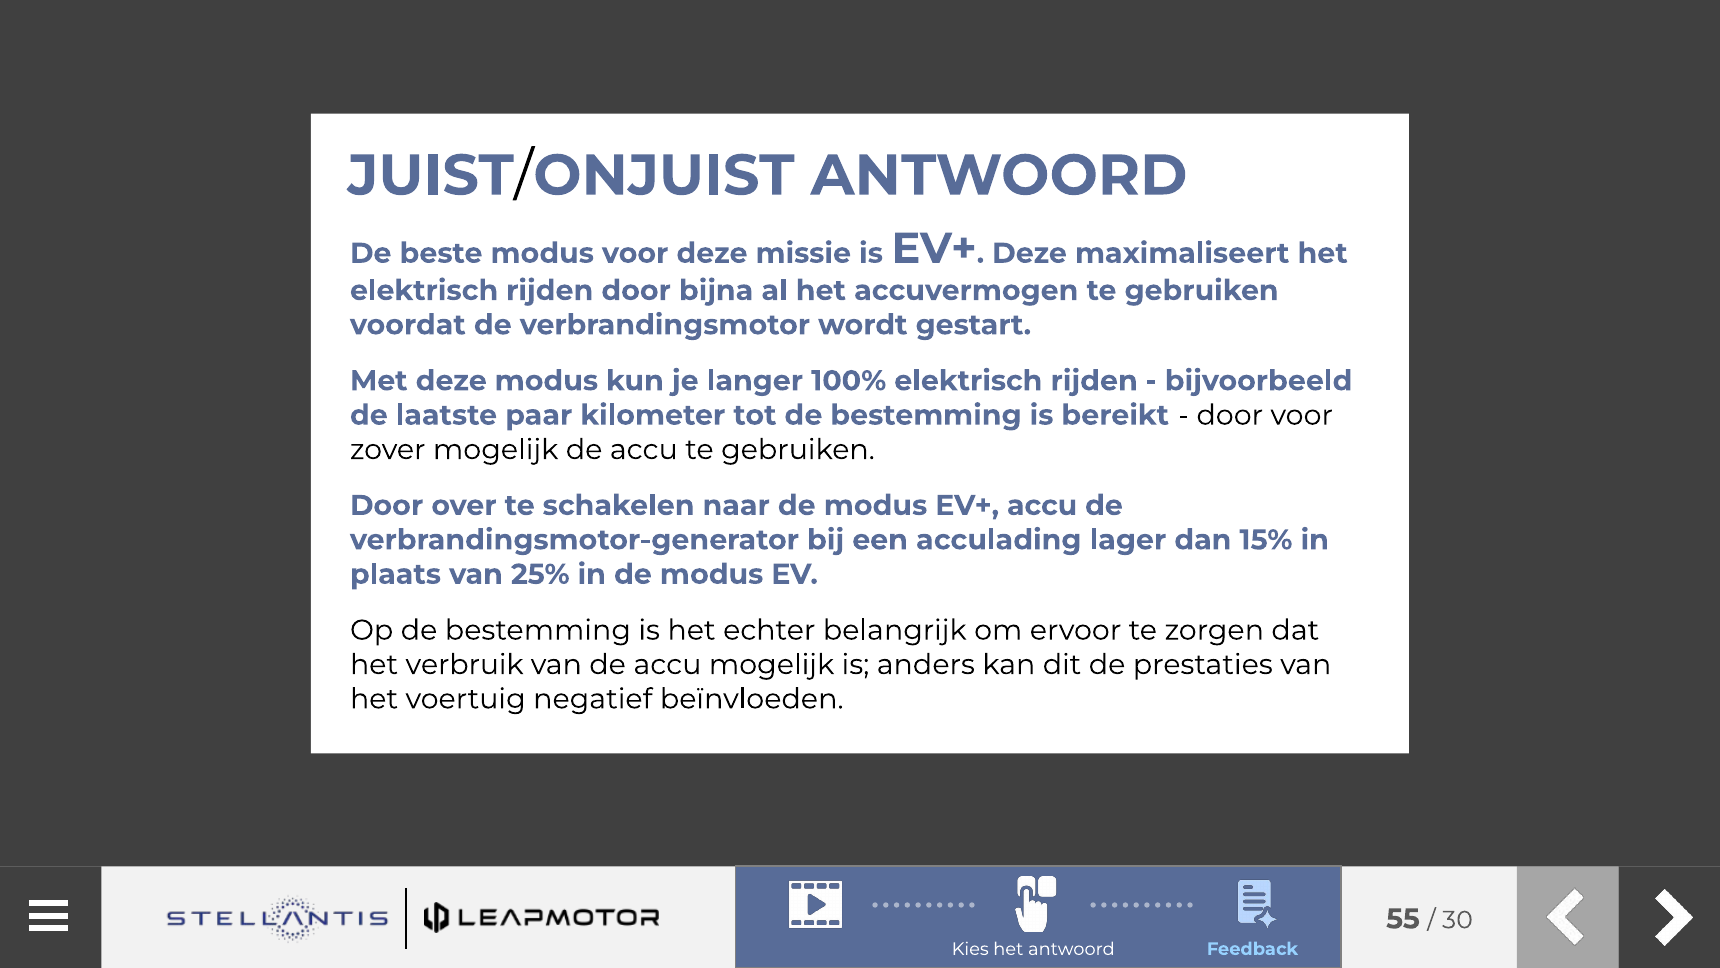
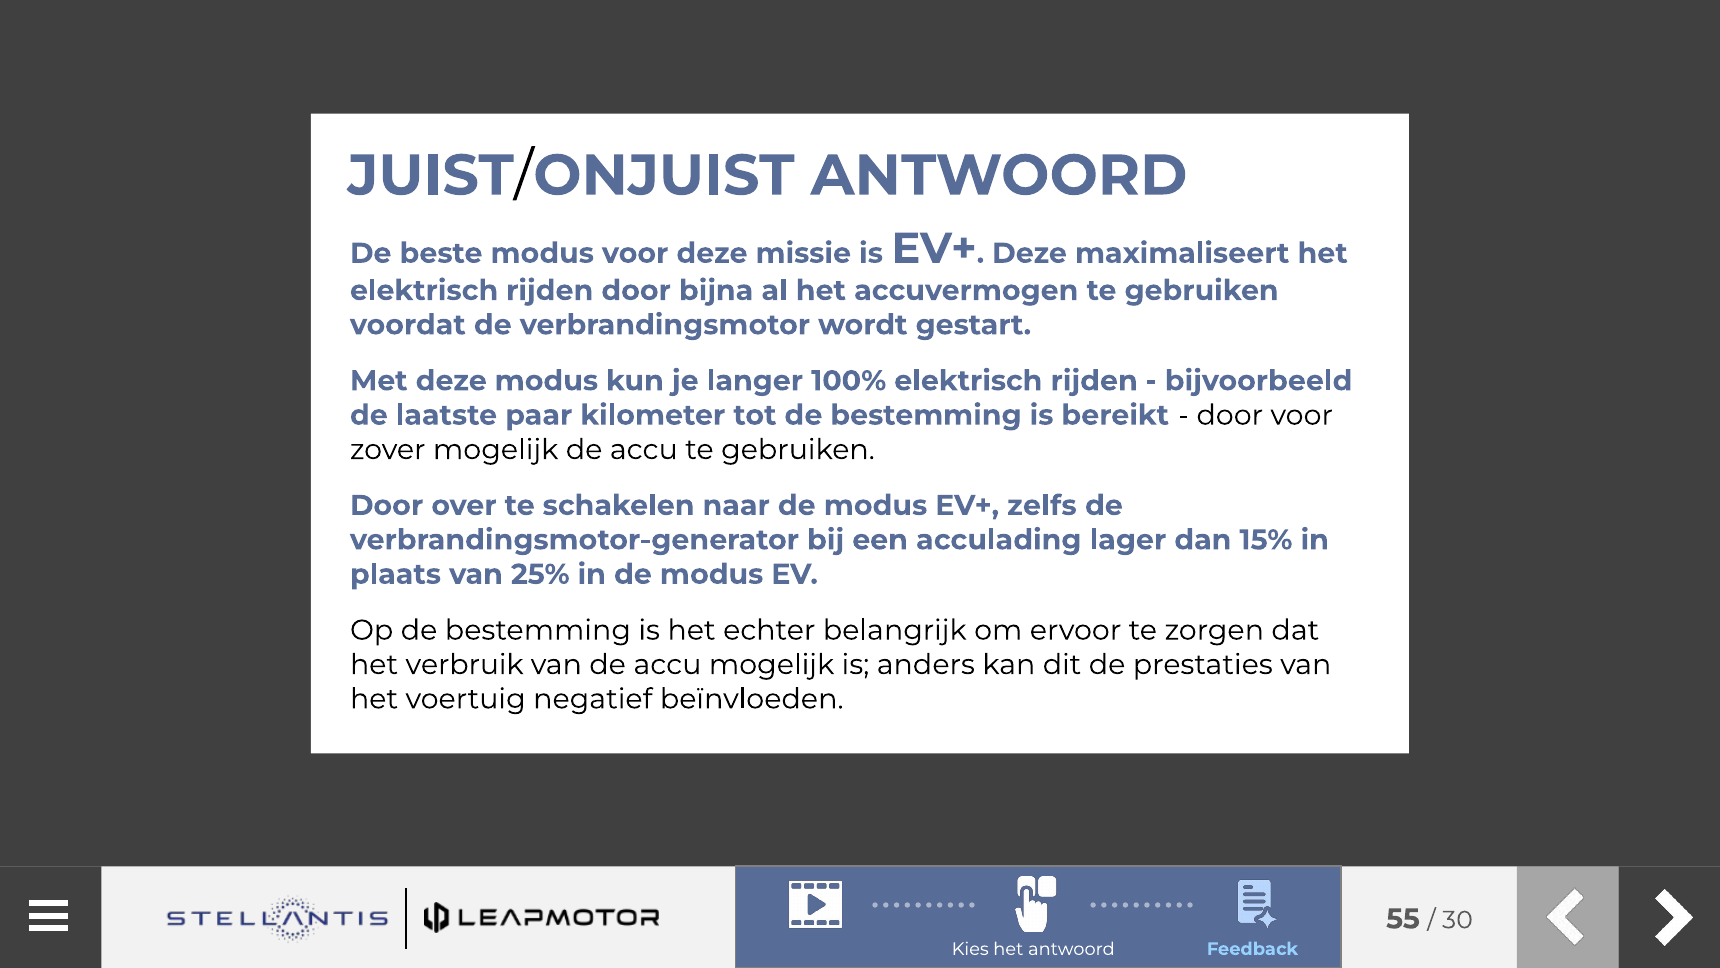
EV+ accu: accu -> zelfs
